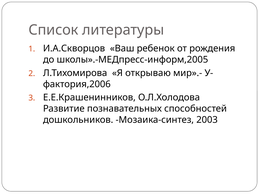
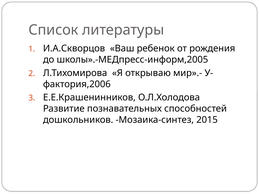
2003: 2003 -> 2015
